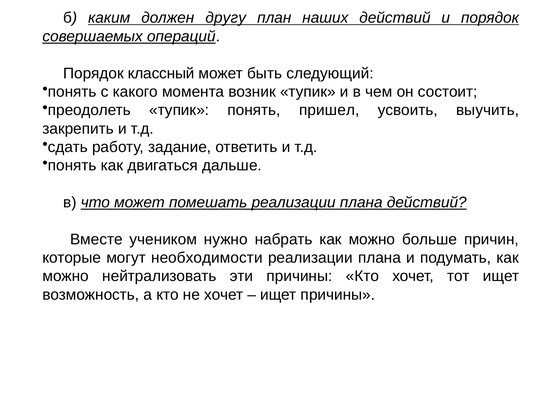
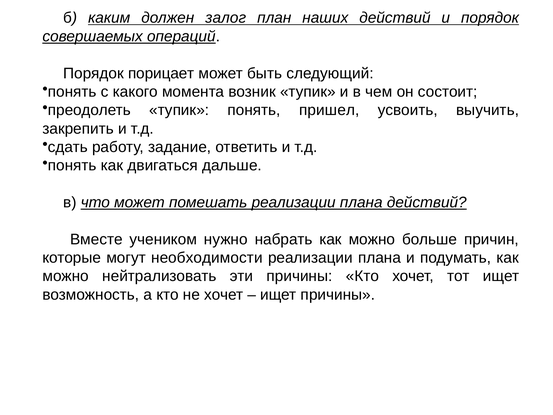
другу: другу -> залог
классный: классный -> порицает
